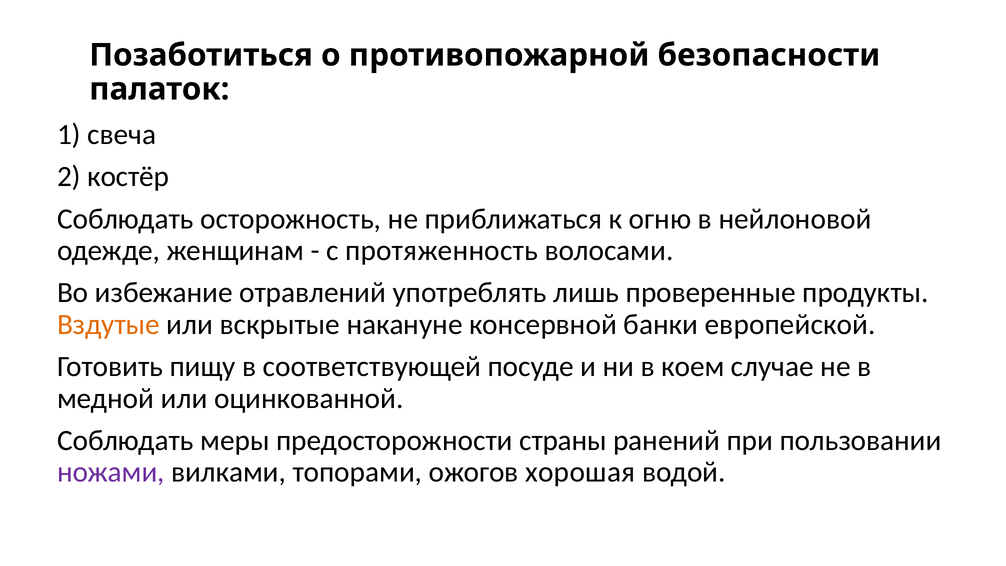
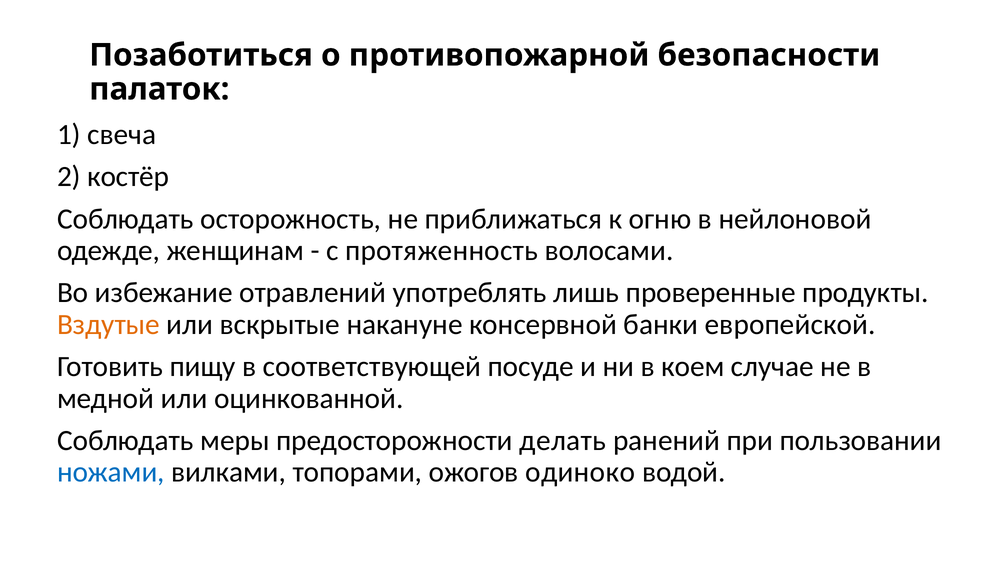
страны: страны -> делать
ножами colour: purple -> blue
хорошая: хорошая -> одиноко
